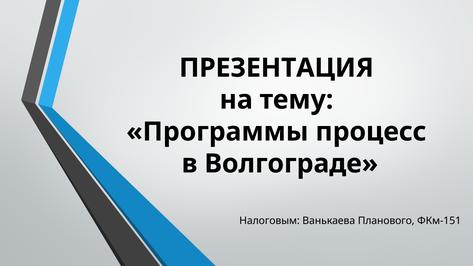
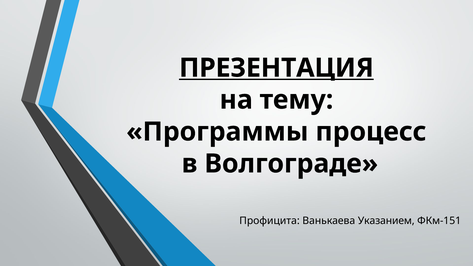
ПРЕЗЕНТАЦИЯ underline: none -> present
Налоговым: Налоговым -> Профицита
Планового: Планового -> Указанием
